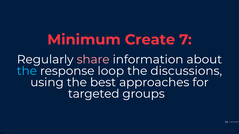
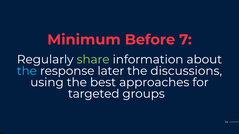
Create: Create -> Before
share colour: pink -> light green
loop: loop -> later
